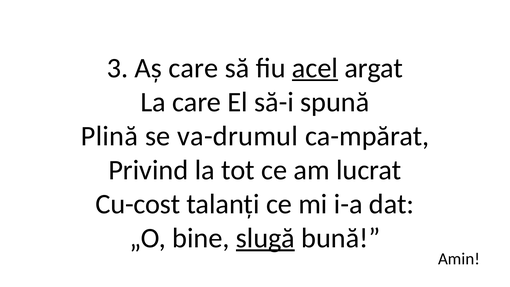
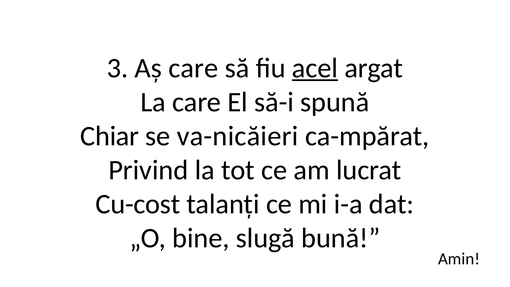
Plină: Plină -> Chiar
va-drumul: va-drumul -> va-nicăieri
slugă underline: present -> none
